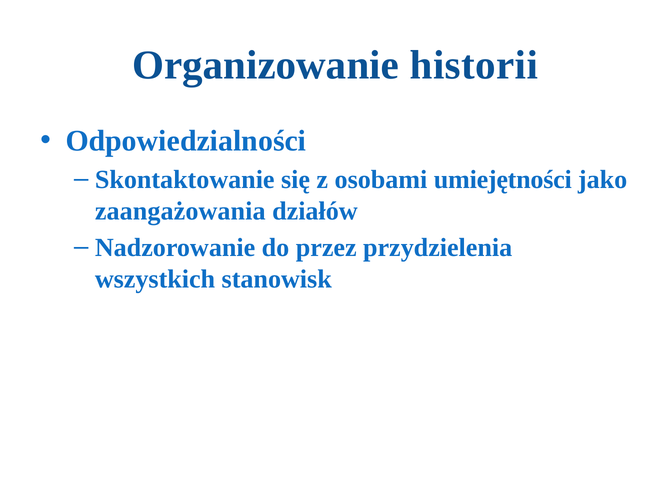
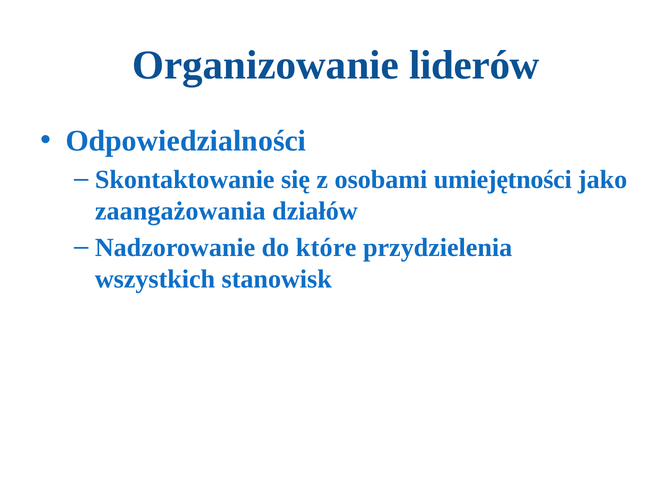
historii: historii -> liderów
przez: przez -> które
